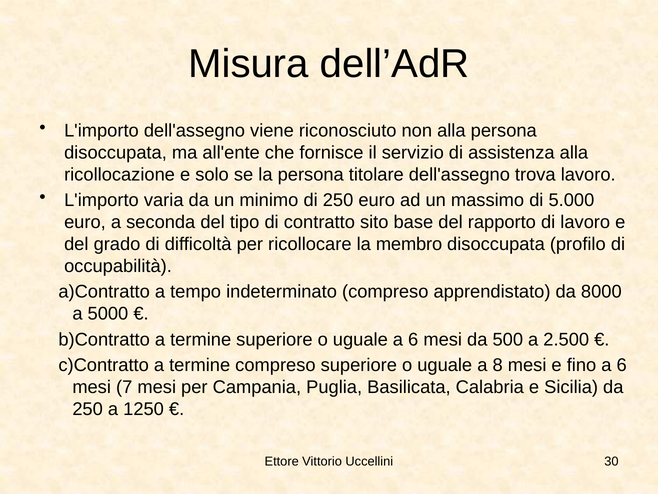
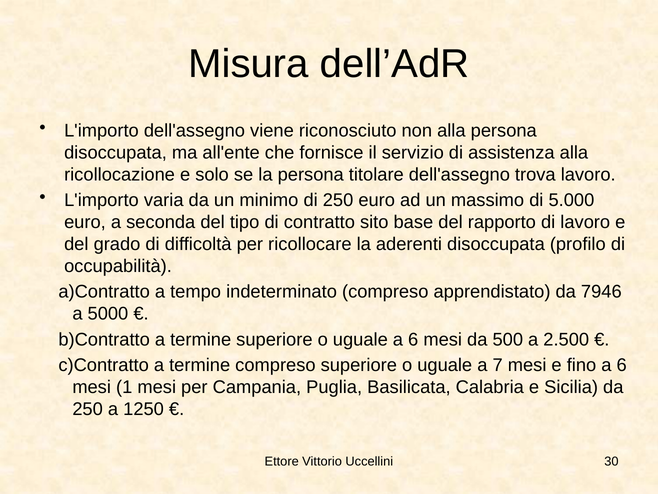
membro: membro -> aderenti
8000: 8000 -> 7946
8: 8 -> 7
7: 7 -> 1
